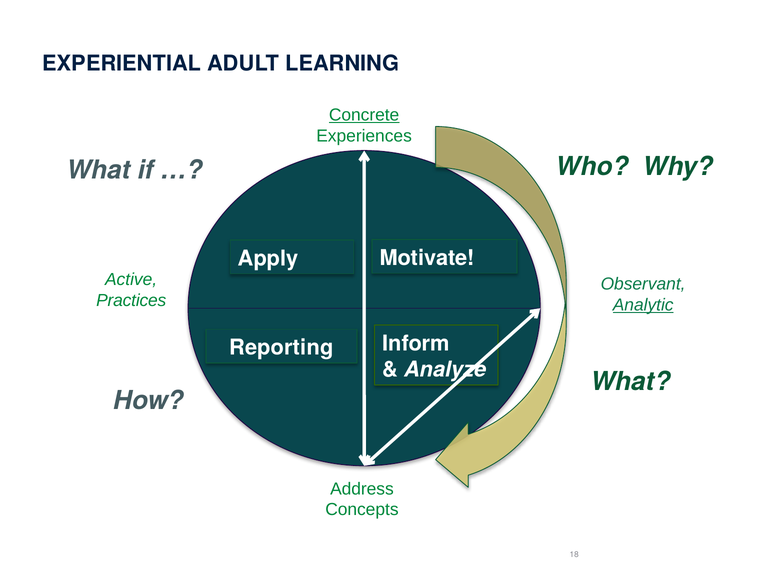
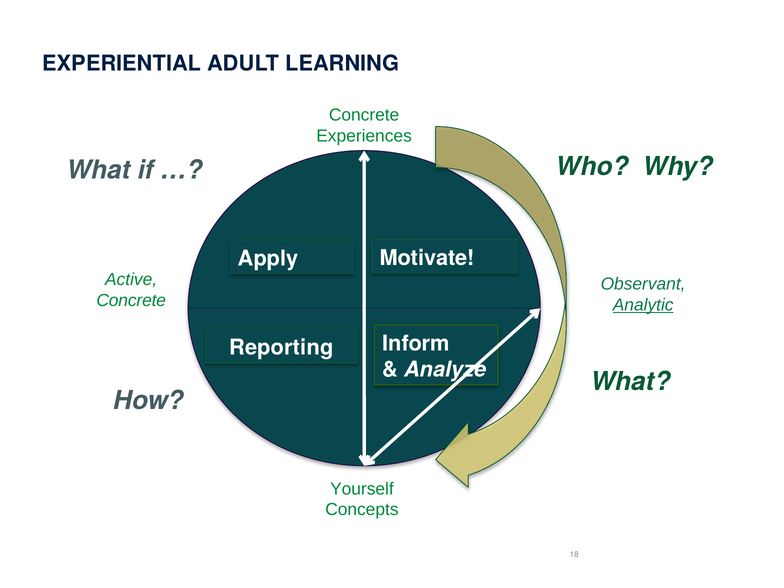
Concrete at (364, 115) underline: present -> none
Practices at (131, 301): Practices -> Concrete
Address: Address -> Yourself
